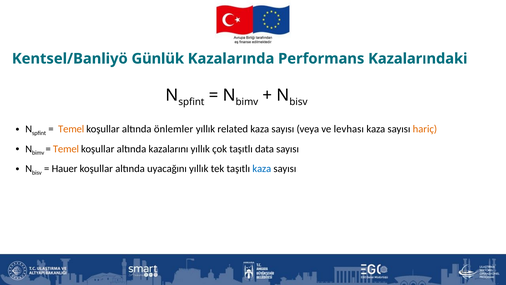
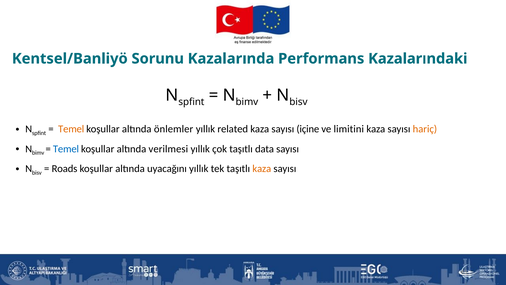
Günlük: Günlük -> Sorunu
veya: veya -> içine
levhası: levhası -> limitini
Temel at (66, 149) colour: orange -> blue
kazalarını: kazalarını -> verilmesi
Hauer: Hauer -> Roads
kaza at (262, 168) colour: blue -> orange
